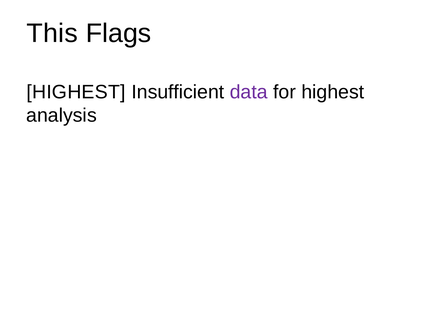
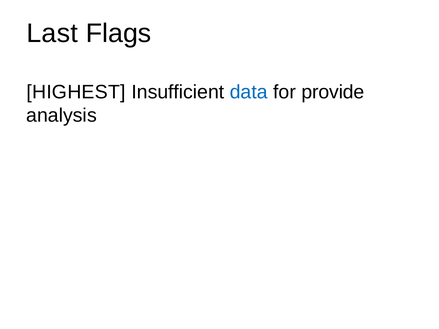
This: This -> Last
data colour: purple -> blue
for highest: highest -> provide
